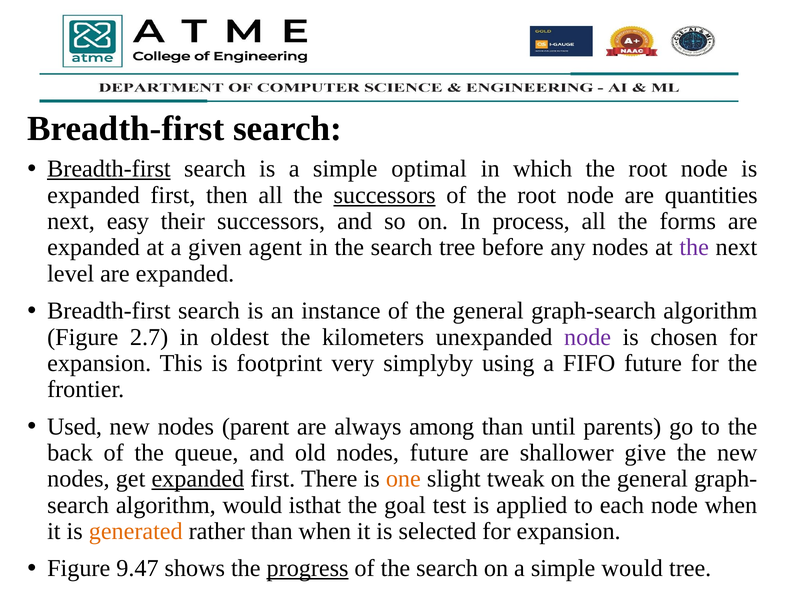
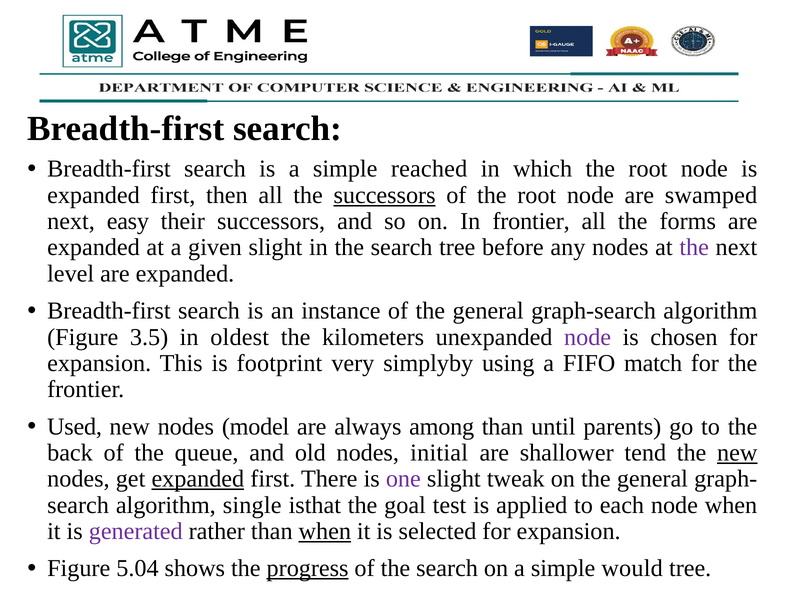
Breadth-first at (109, 169) underline: present -> none
optimal: optimal -> reached
quantities: quantities -> swamped
In process: process -> frontier
given agent: agent -> slight
2.7: 2.7 -> 3.5
FIFO future: future -> match
parent: parent -> model
nodes future: future -> initial
give: give -> tend
new at (737, 453) underline: none -> present
one colour: orange -> purple
algorithm would: would -> single
generated colour: orange -> purple
when at (325, 531) underline: none -> present
9.47: 9.47 -> 5.04
